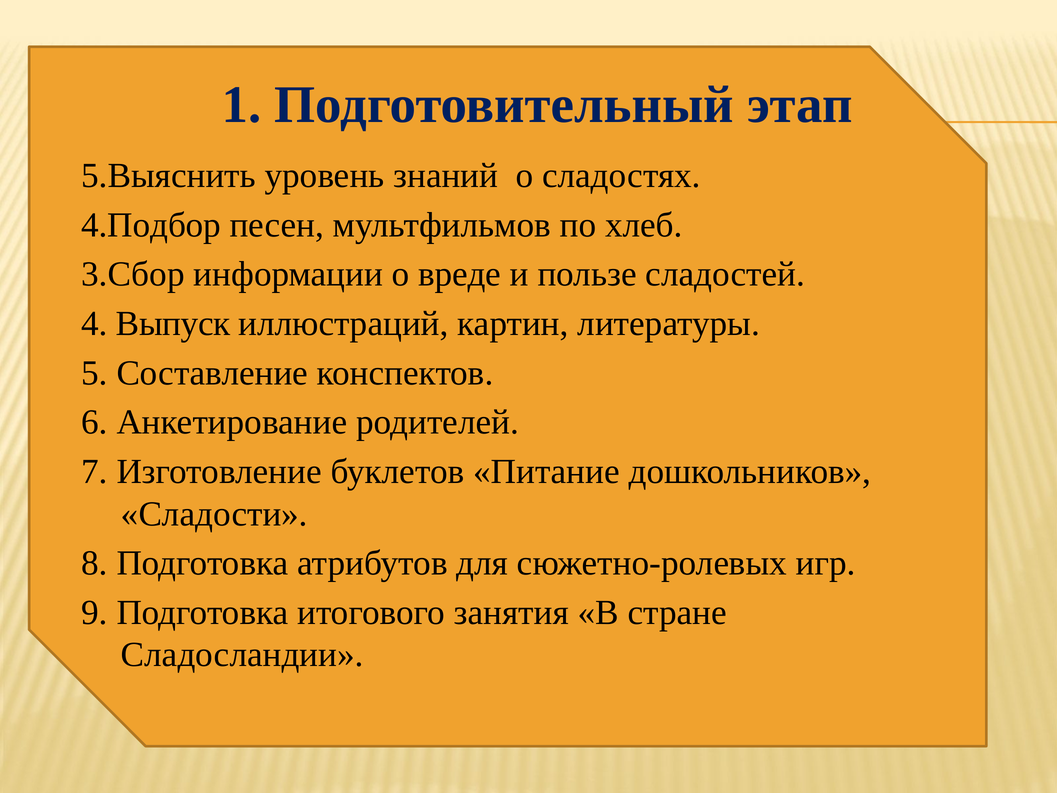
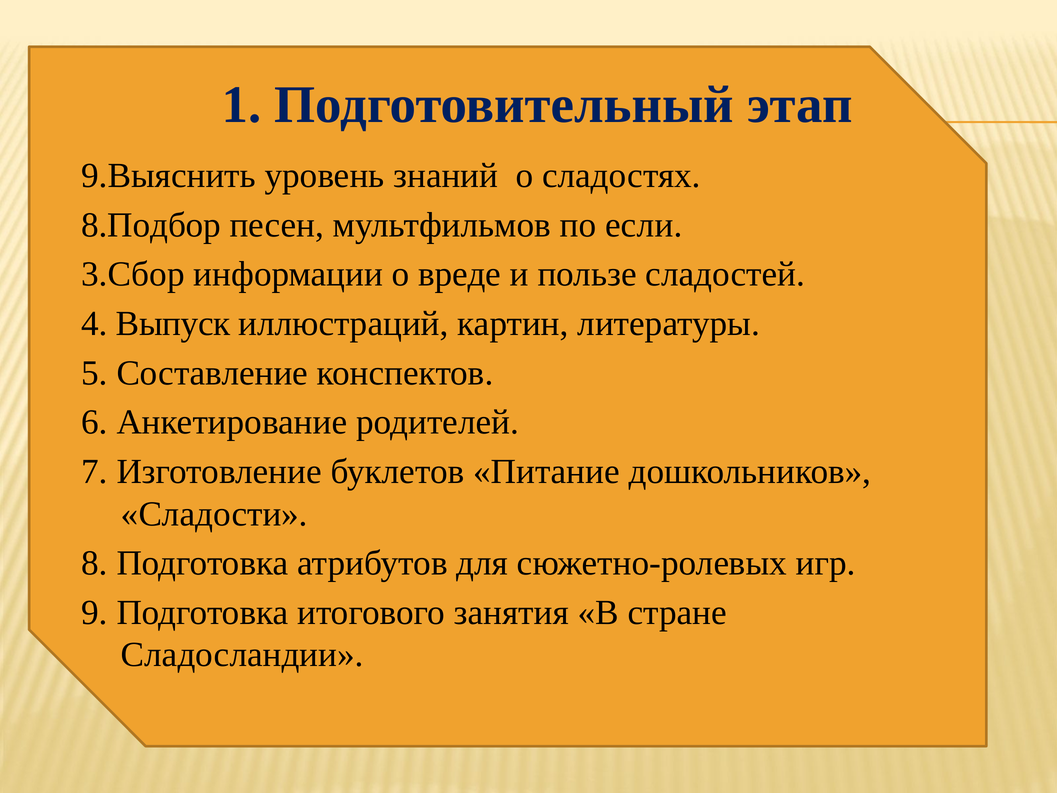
5.Выяснить: 5.Выяснить -> 9.Выяснить
4.Подбор: 4.Подбор -> 8.Подбор
хлеб: хлеб -> если
